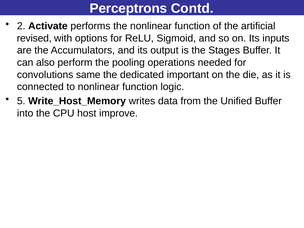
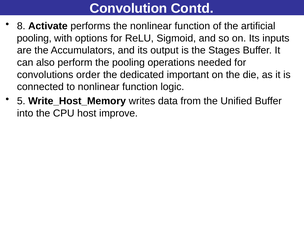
Perceptrons: Perceptrons -> Convolution
2: 2 -> 8
revised at (34, 38): revised -> pooling
same: same -> order
